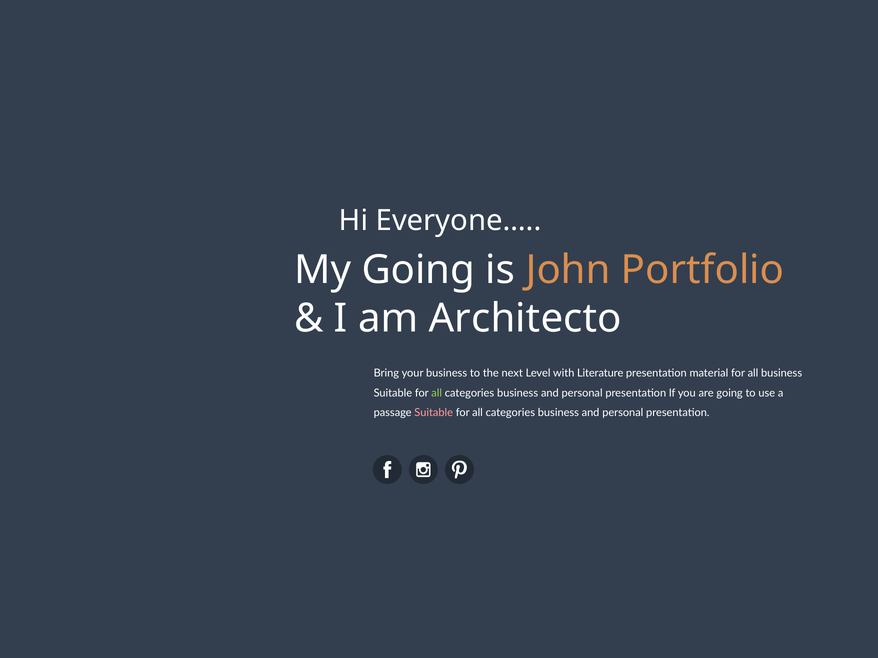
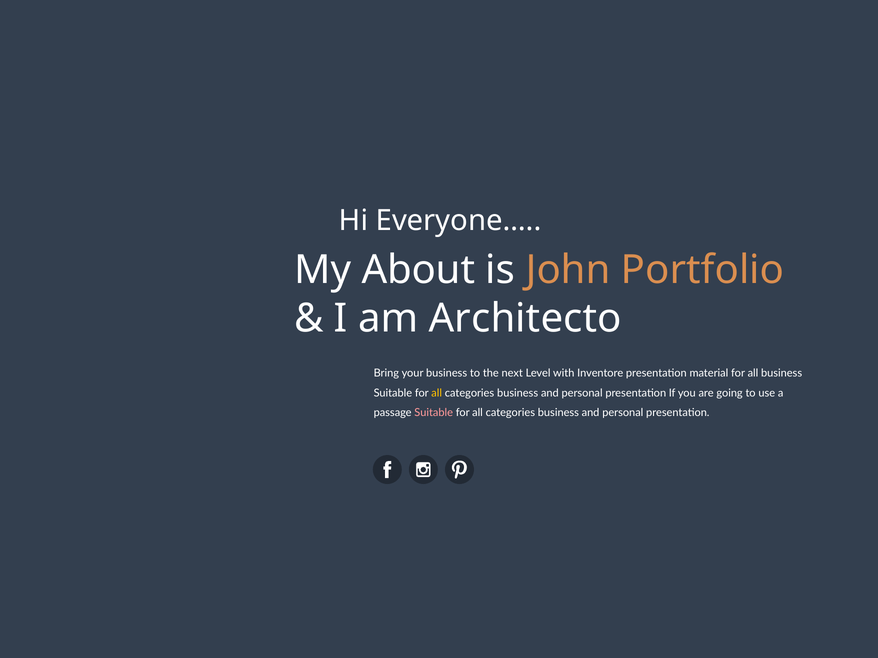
My Going: Going -> About
Literature: Literature -> Inventore
all at (437, 393) colour: light green -> yellow
